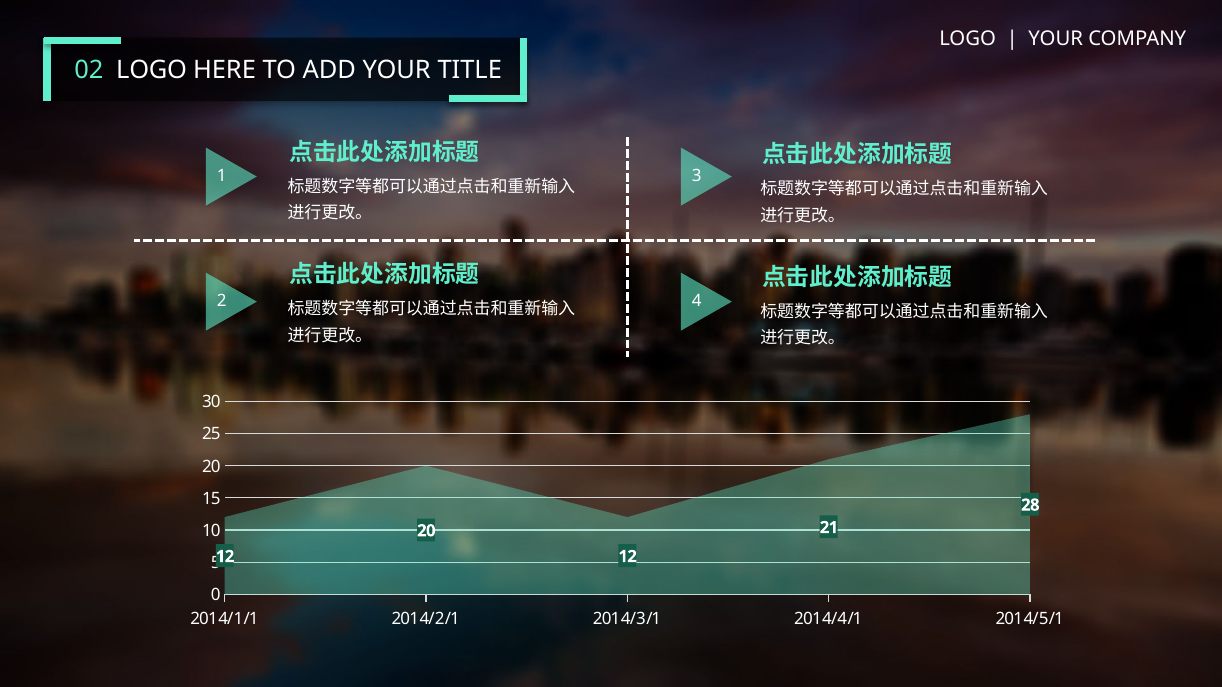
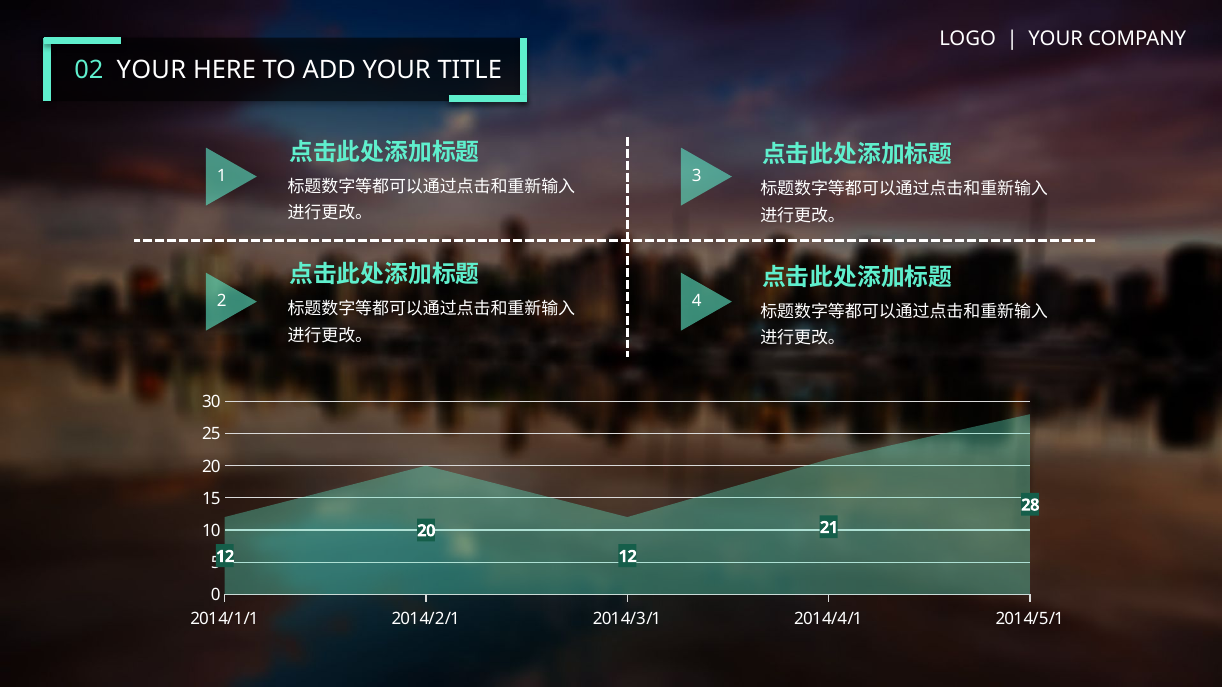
02 LOGO: LOGO -> YOUR
